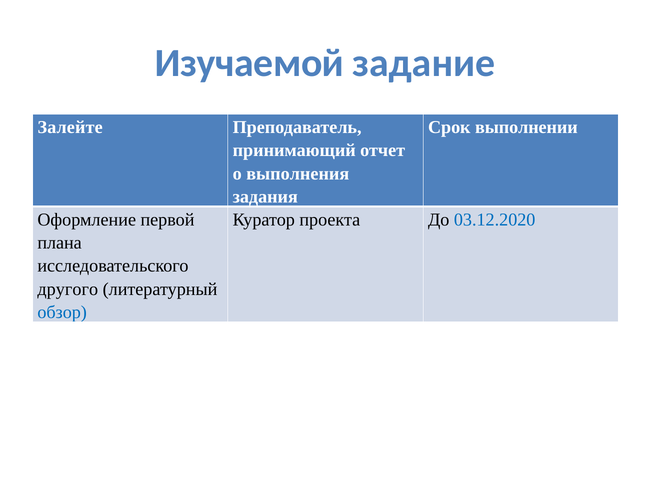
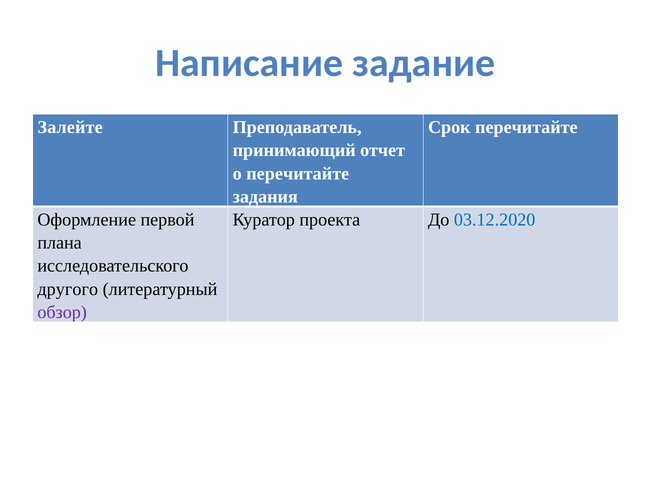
Изучаемой: Изучаемой -> Написание
Срок выполнении: выполнении -> перечитайте
о выполнения: выполнения -> перечитайте
обзор colour: blue -> purple
